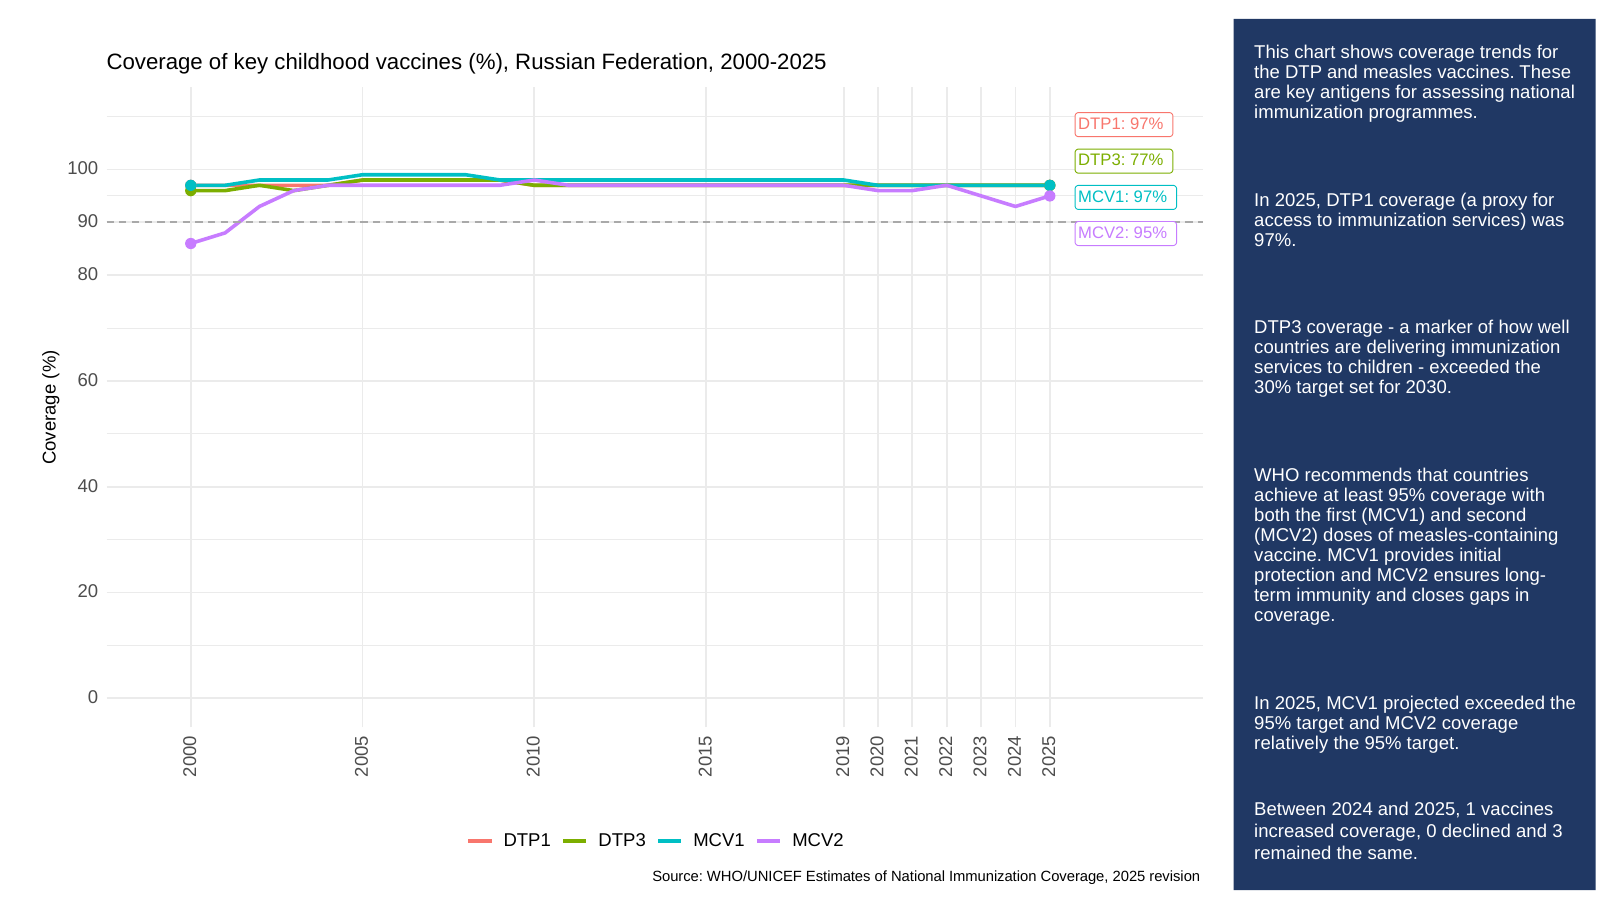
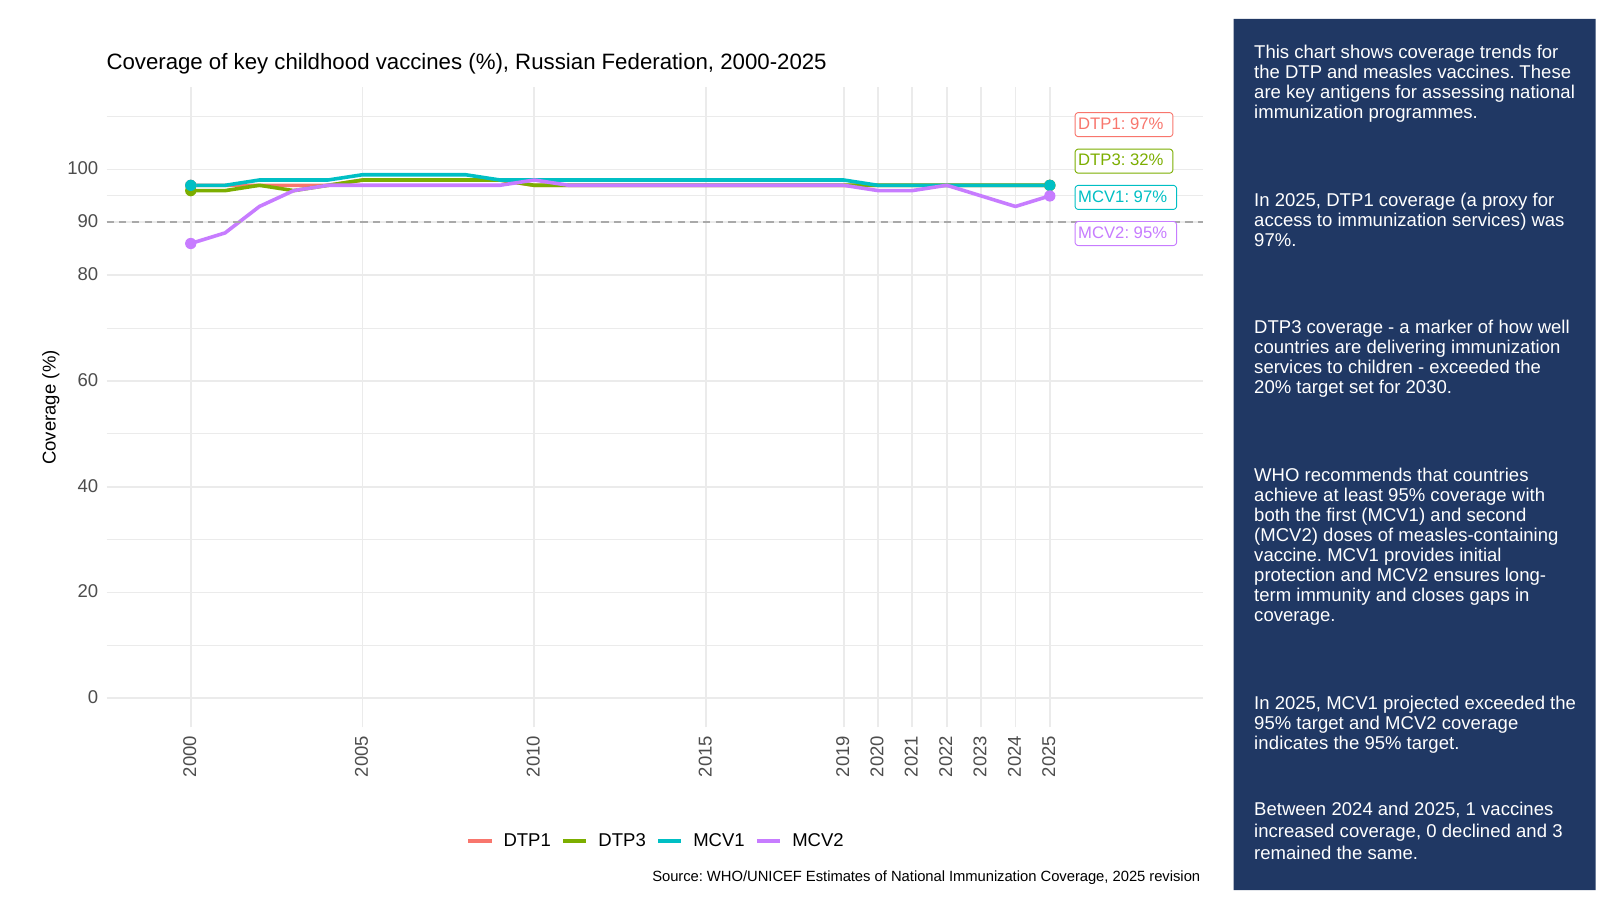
77%: 77% -> 32%
30%: 30% -> 20%
relatively: relatively -> indicates
